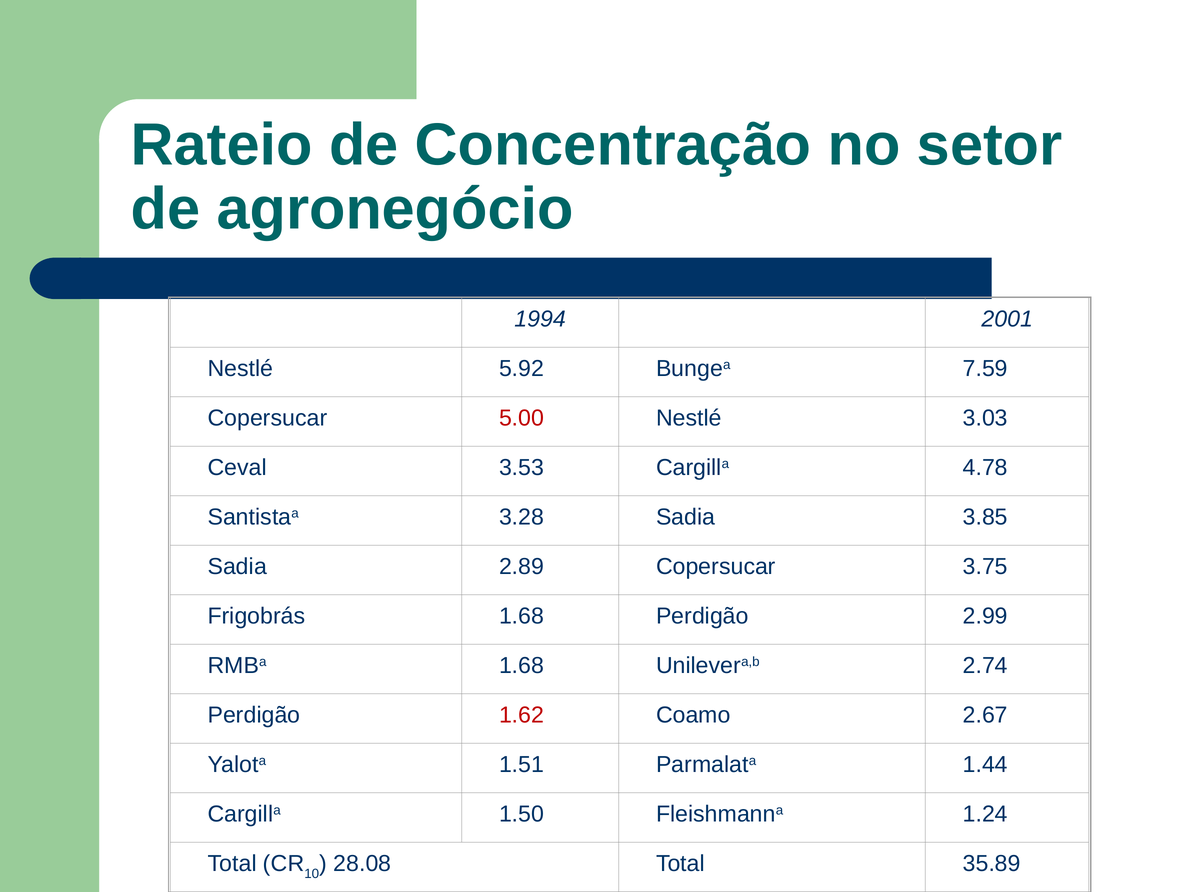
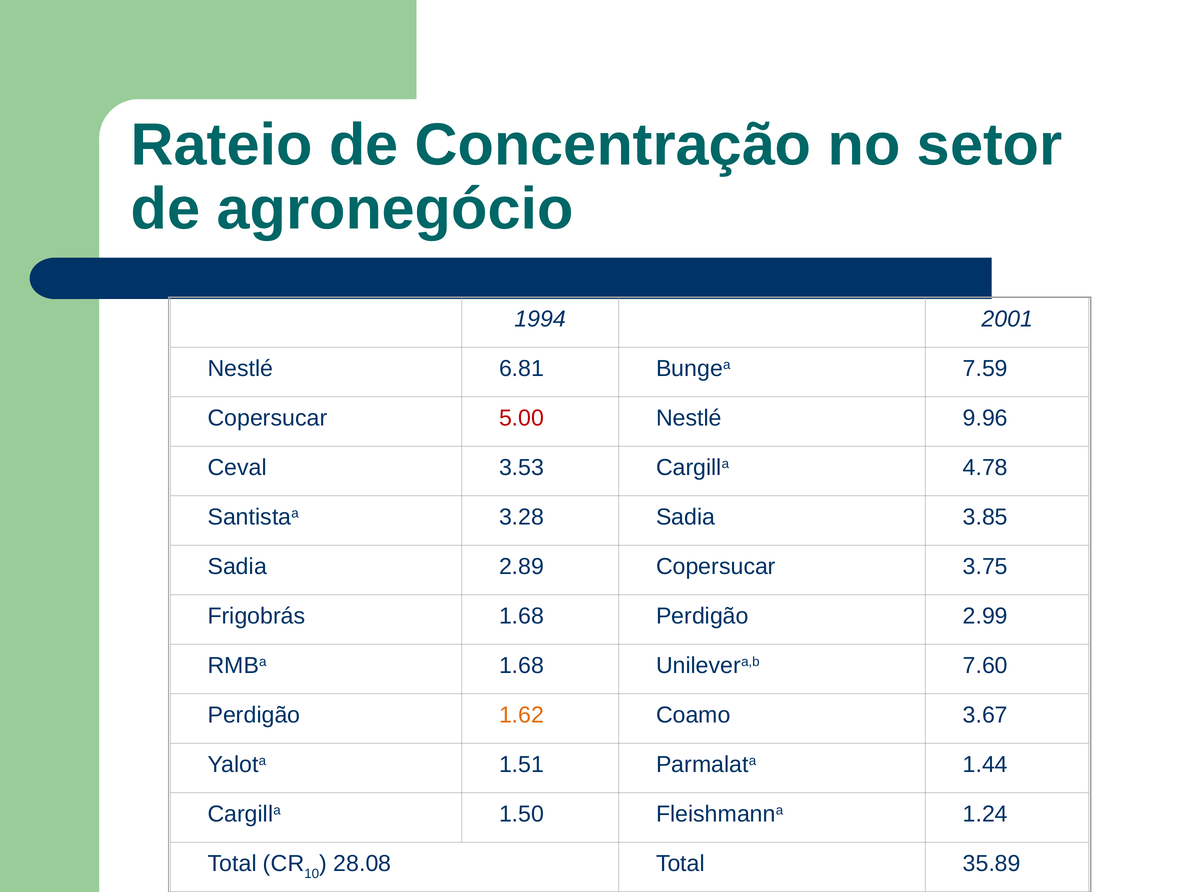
5.92: 5.92 -> 6.81
3.03: 3.03 -> 9.96
2.74: 2.74 -> 7.60
1.62 colour: red -> orange
2.67: 2.67 -> 3.67
